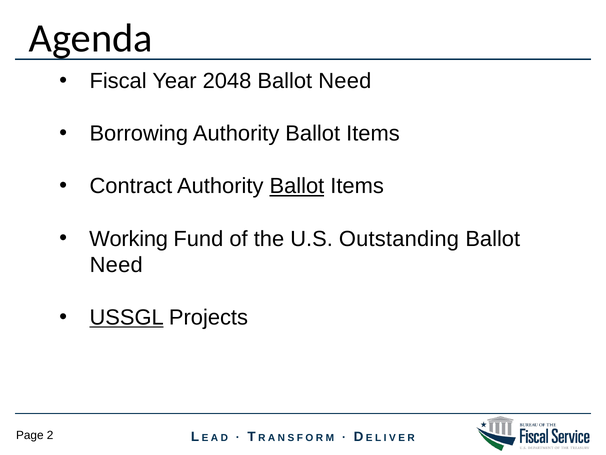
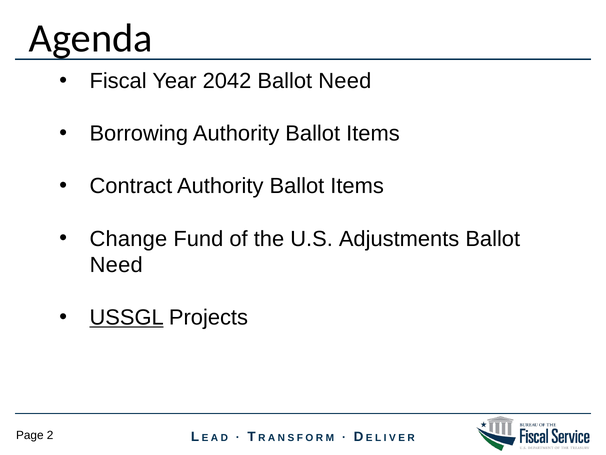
2048: 2048 -> 2042
Ballot at (297, 186) underline: present -> none
Working: Working -> Change
Outstanding: Outstanding -> Adjustments
